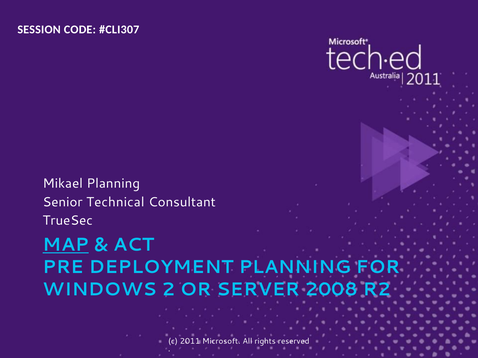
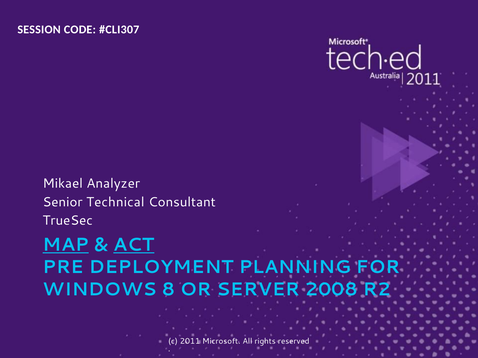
Mikael Planning: Planning -> Analyzer
ACT underline: none -> present
2: 2 -> 8
